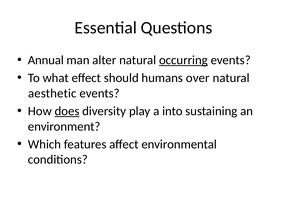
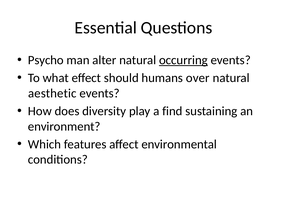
Annual: Annual -> Psycho
does underline: present -> none
into: into -> find
